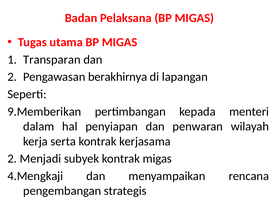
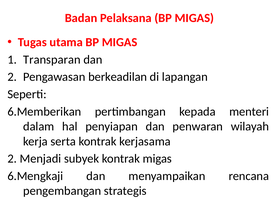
berakhirnya: berakhirnya -> berkeadilan
9.Memberikan: 9.Memberikan -> 6.Memberikan
4.Mengkaji: 4.Mengkaji -> 6.Mengkaji
